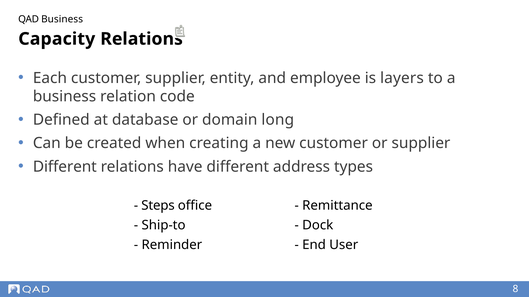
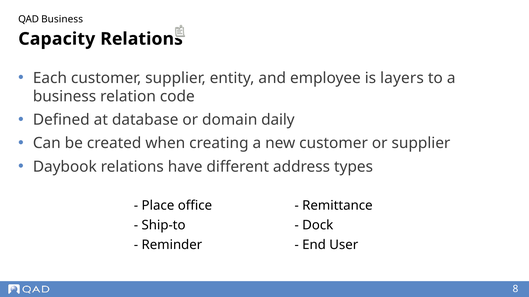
long: long -> daily
Different at (65, 167): Different -> Daybook
Steps: Steps -> Place
